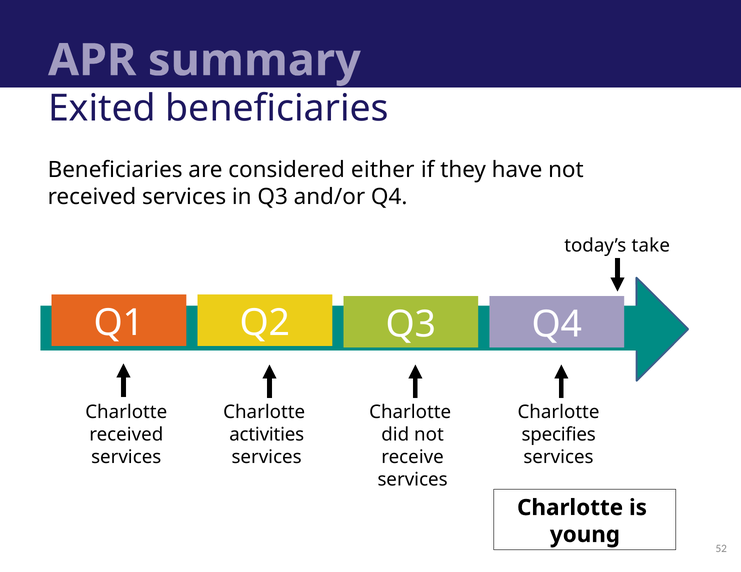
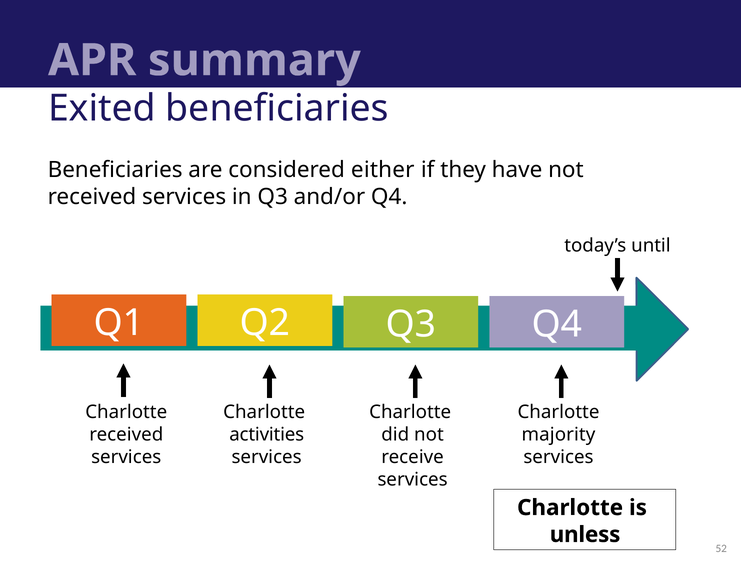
take: take -> until
specifies: specifies -> majority
young: young -> unless
